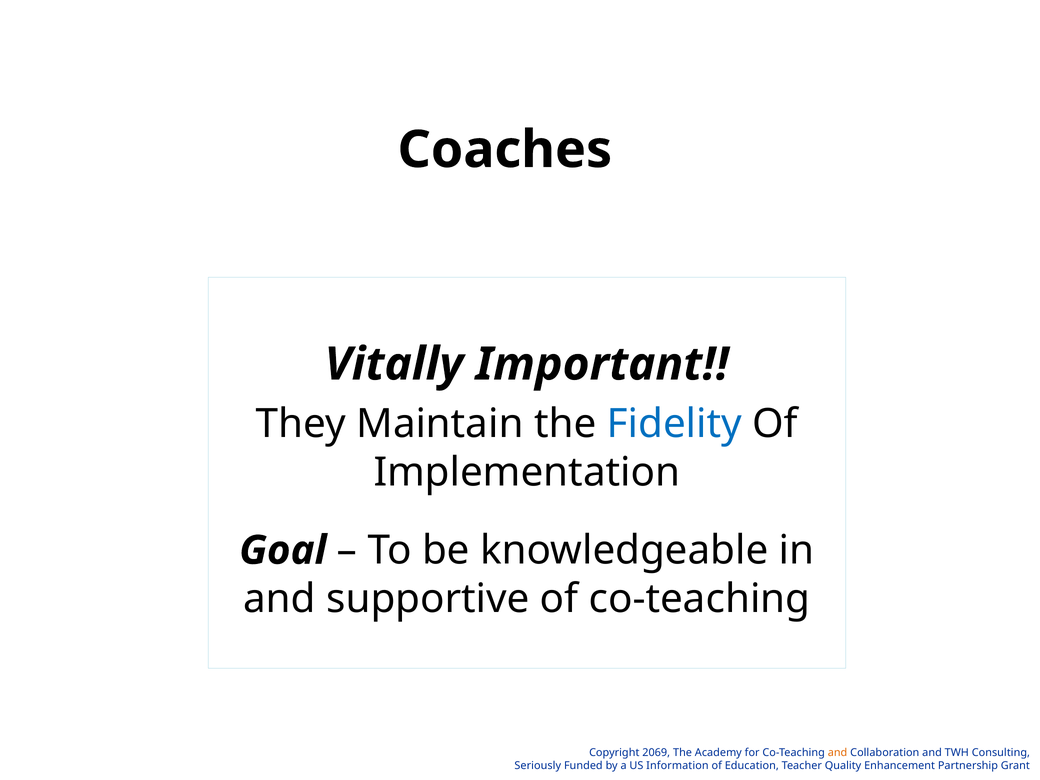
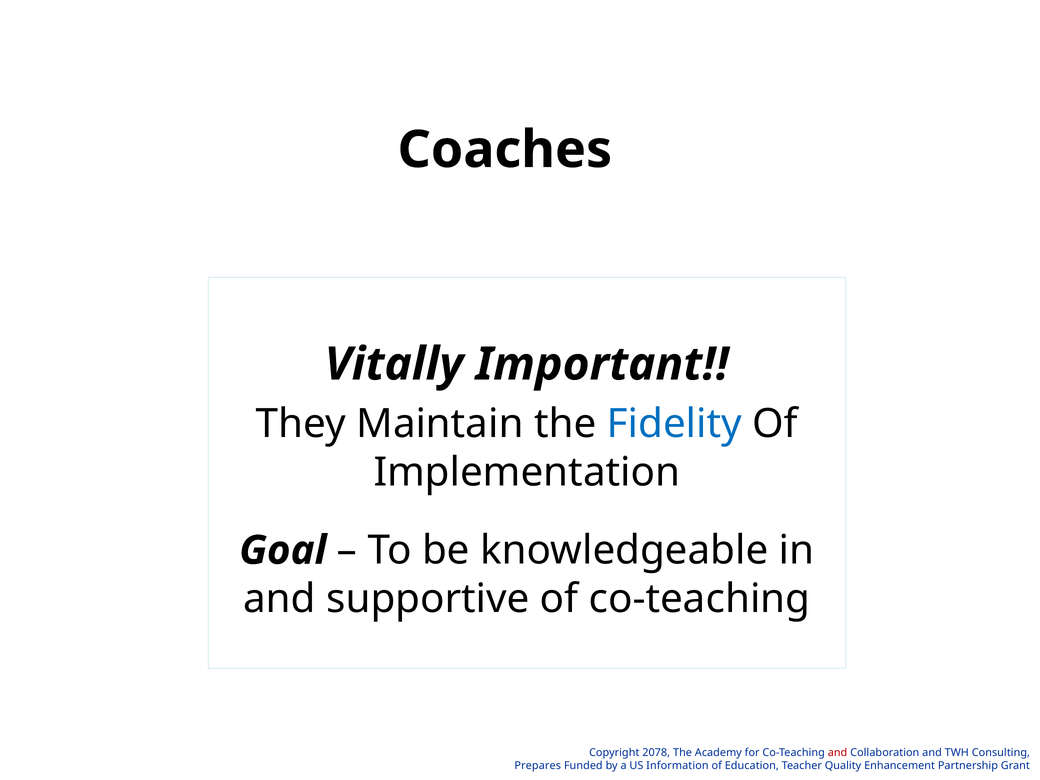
2069: 2069 -> 2078
and at (838, 752) colour: orange -> red
Seriously: Seriously -> Prepares
